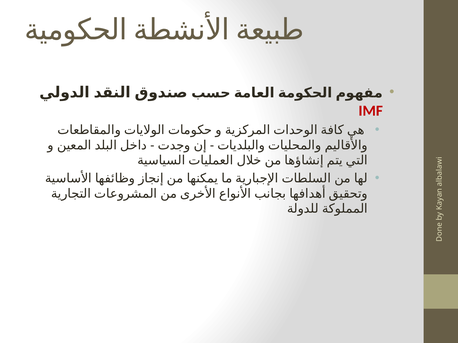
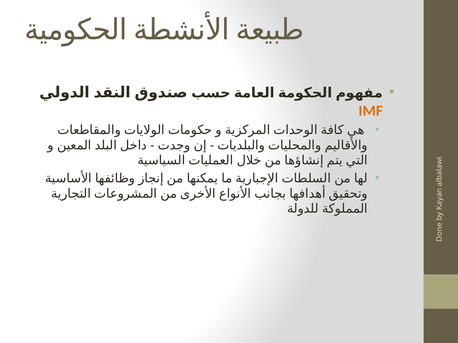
IMF colour: red -> orange
